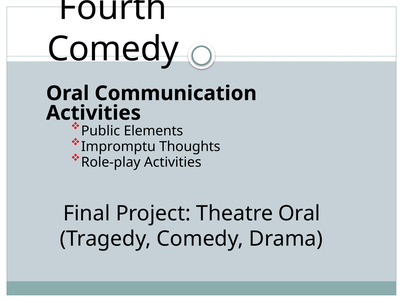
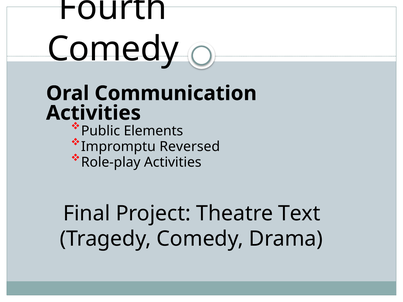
Thoughts: Thoughts -> Reversed
Theatre Oral: Oral -> Text
